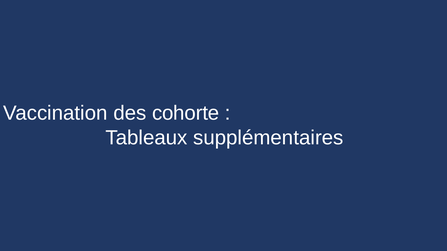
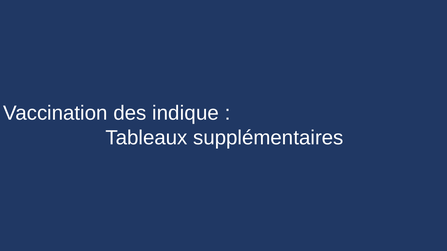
cohorte: cohorte -> indique
